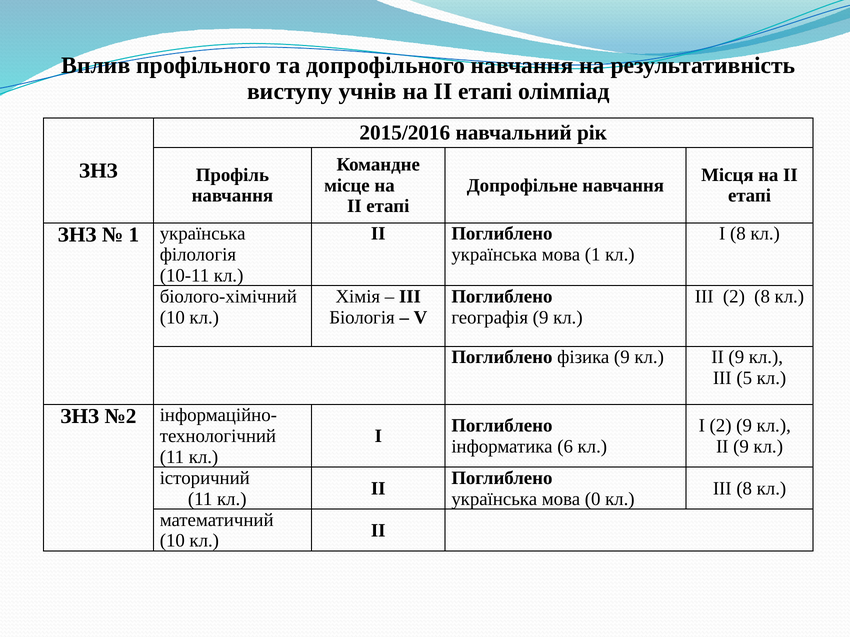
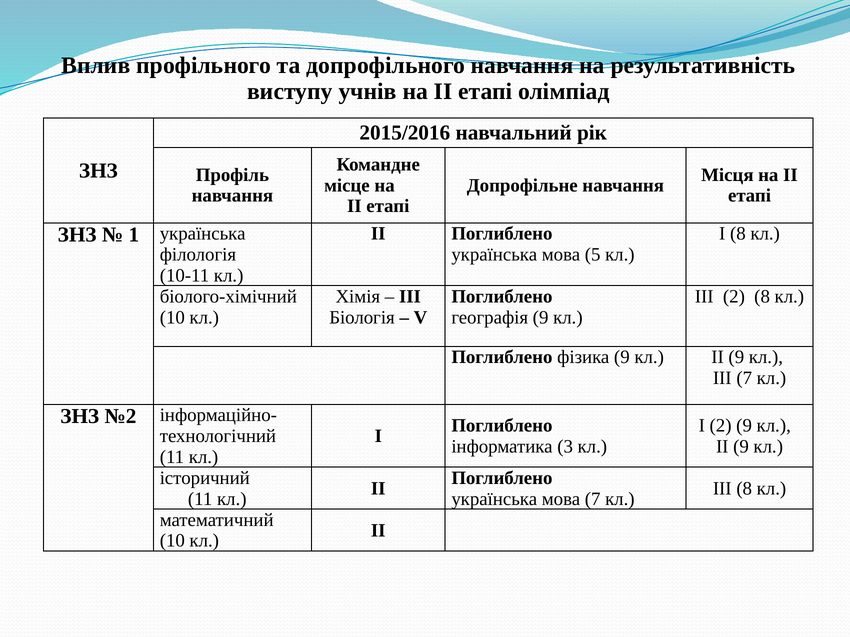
мова 1: 1 -> 5
ІІІ 5: 5 -> 7
6: 6 -> 3
мова 0: 0 -> 7
